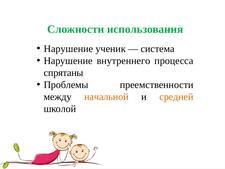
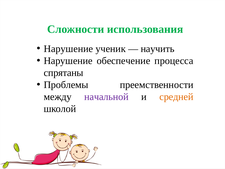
система: система -> научить
внутреннего: внутреннего -> обеспечение
начальной colour: orange -> purple
